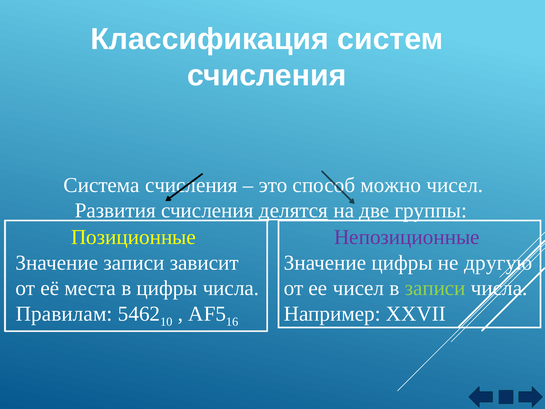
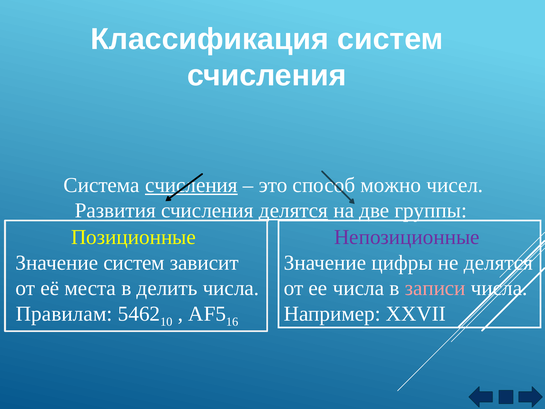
счисления at (191, 185) underline: none -> present
Значение записи: записи -> систем
не другую: другую -> делятся
в цифры: цифры -> делить
ее чисел: чисел -> числа
записи at (435, 288) colour: light green -> pink
